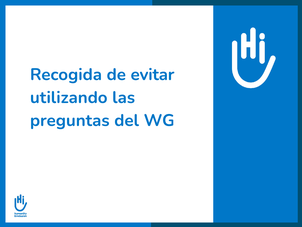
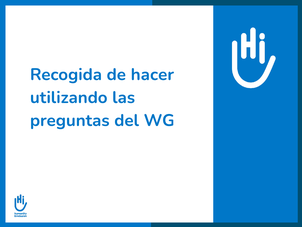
evitar: evitar -> hacer
